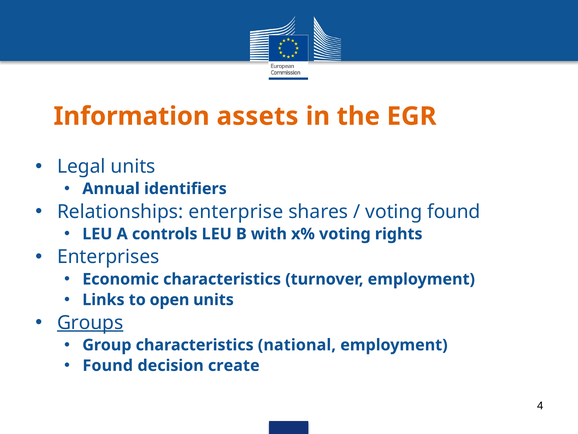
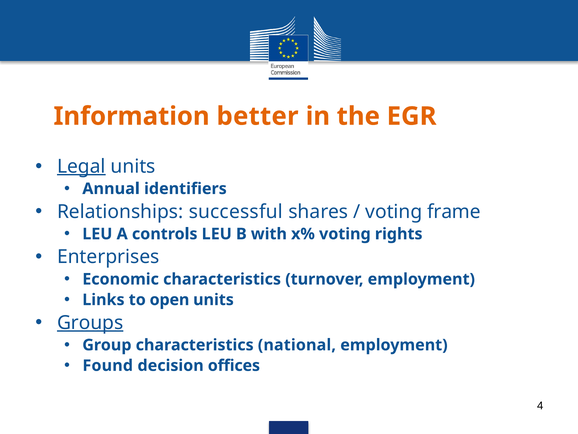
assets: assets -> better
Legal underline: none -> present
enterprise: enterprise -> successful
voting found: found -> frame
create: create -> offices
